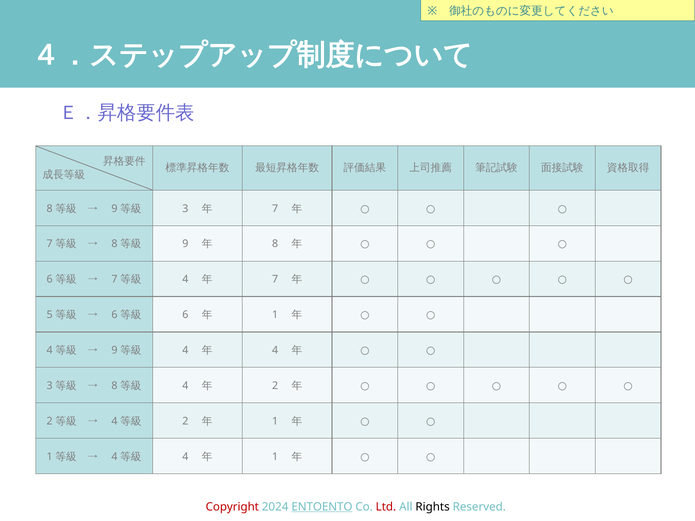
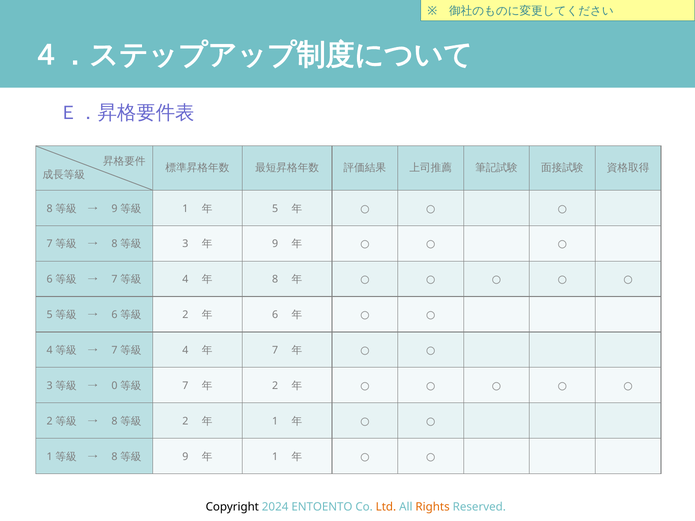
3 at (185, 209): 3 -> 1
7 at (275, 209): 7 -> 5
9 at (185, 244): 9 -> 3
8 at (275, 244): 8 -> 9
7 at (275, 280): 7 -> 8
6 at (185, 315): 6 -> 2
1 at (275, 315): 1 -> 6
9 at (114, 350): 9 -> 7
4 at (275, 350): 4 -> 7
8 at (114, 386): 8 -> 0
4 at (185, 386): 4 -> 7
4 at (114, 421): 4 -> 8
4 at (114, 457): 4 -> 8
4 at (185, 457): 4 -> 9
Copyright colour: red -> black
ENTOENTO underline: present -> none
Ltd colour: red -> orange
Rights colour: black -> orange
